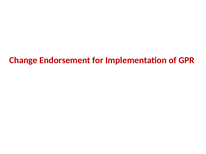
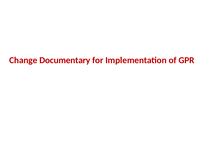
Endorsement: Endorsement -> Documentary
